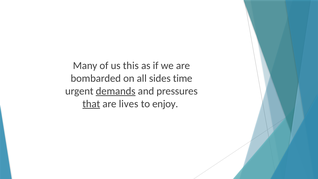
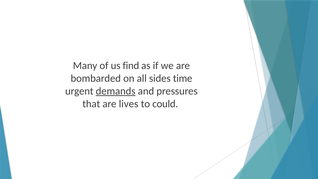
this: this -> find
that underline: present -> none
enjoy: enjoy -> could
